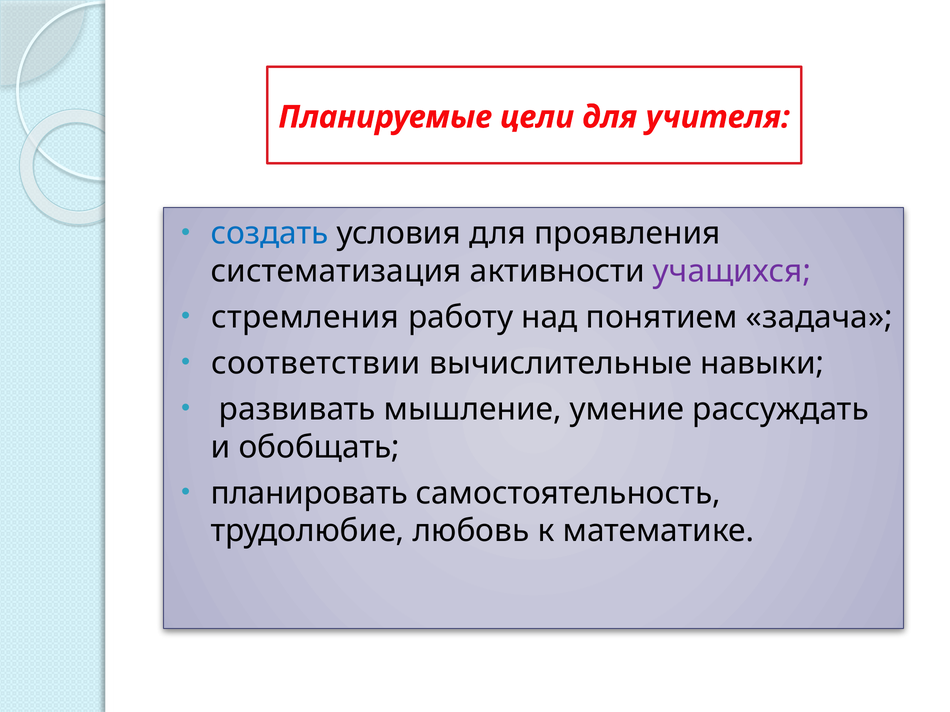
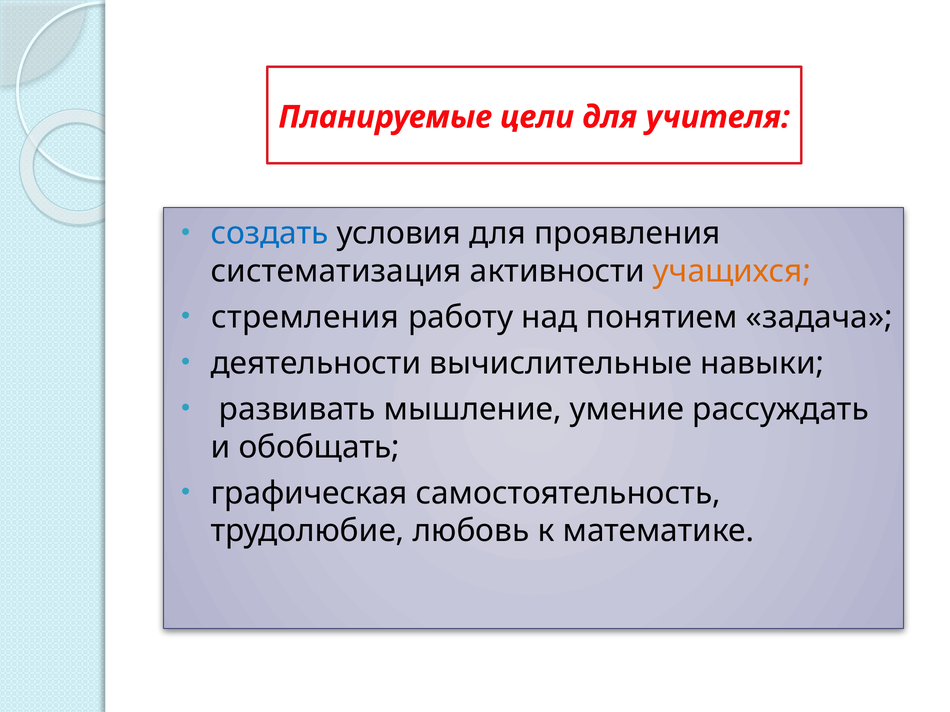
учащихся colour: purple -> orange
соответствии: соответствии -> деятельности
планировать: планировать -> графическая
